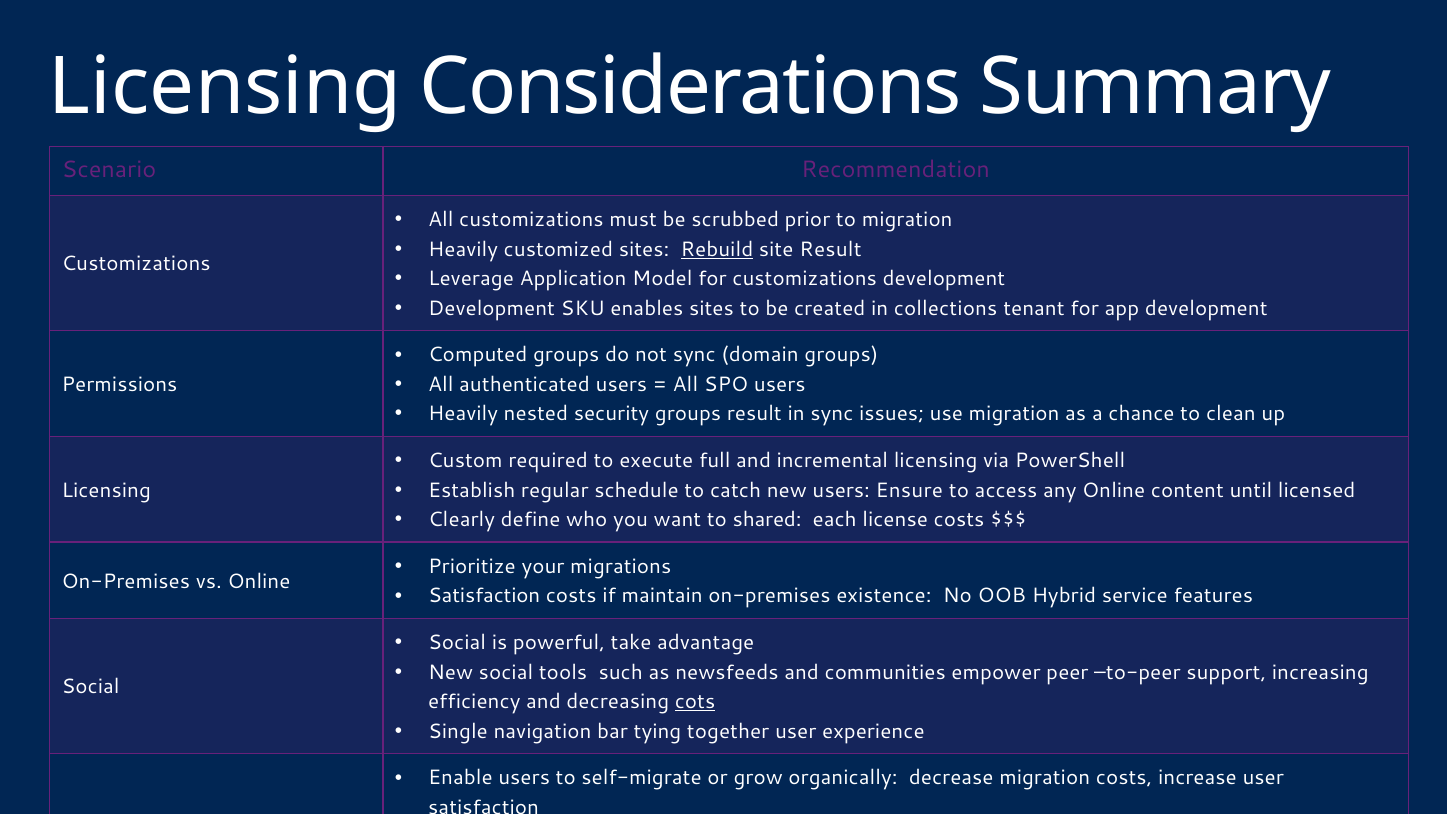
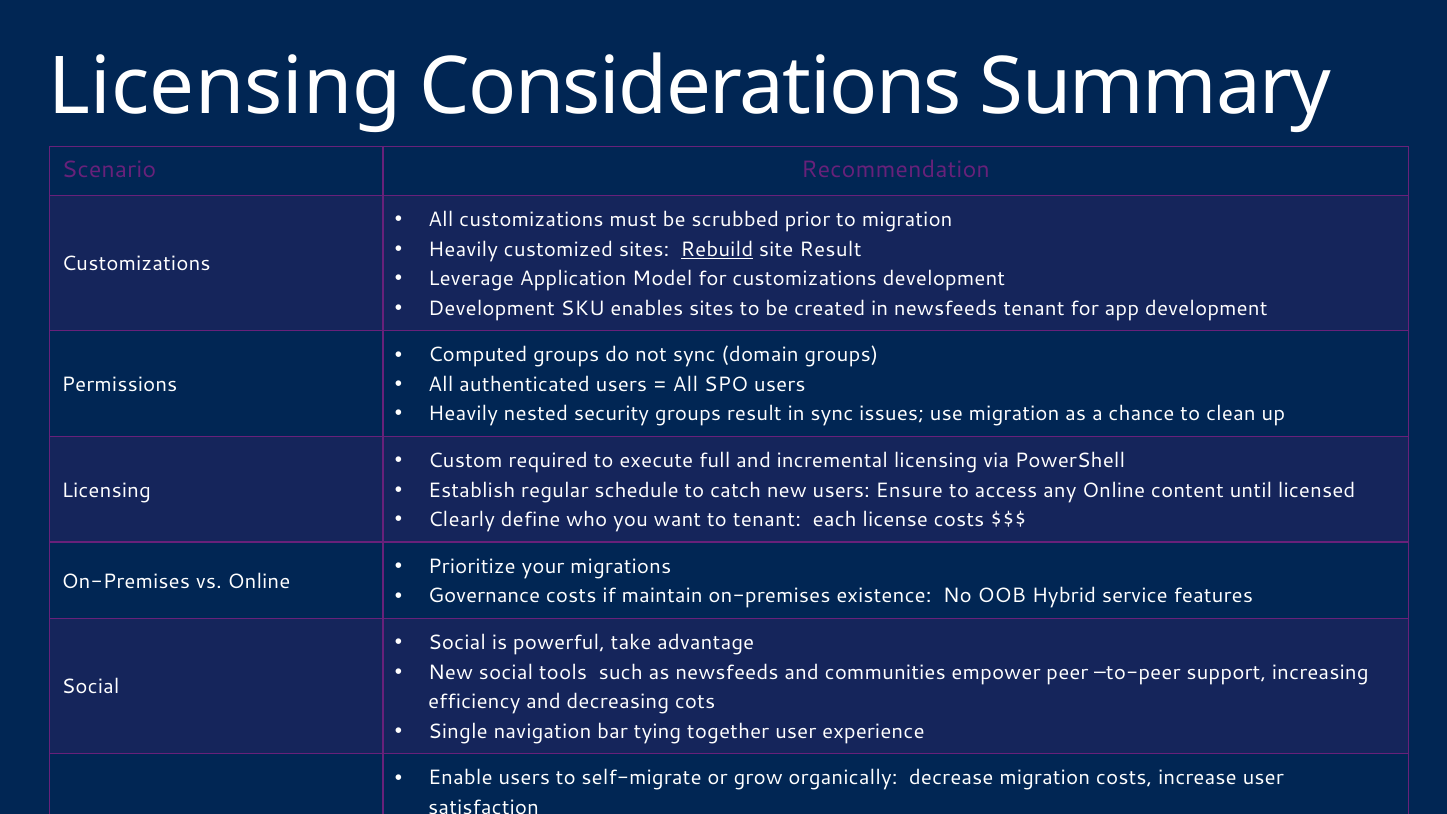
in collections: collections -> newsfeeds
to shared: shared -> tenant
Satisfaction at (484, 596): Satisfaction -> Governance
cots underline: present -> none
